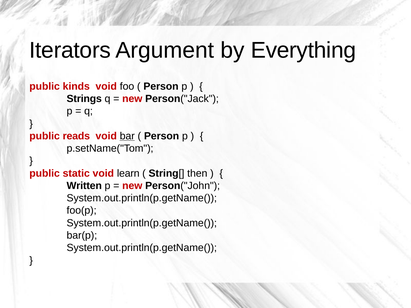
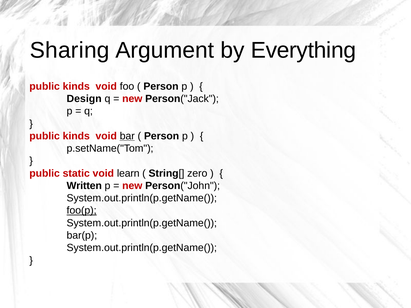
Iterators: Iterators -> Sharing
Strings: Strings -> Design
reads at (76, 136): reads -> kinds
then: then -> zero
foo(p underline: none -> present
